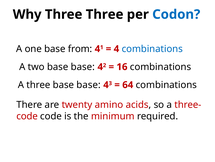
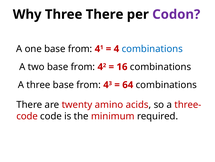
Three Three: Three -> There
Codon colour: blue -> purple
two base base: base -> from
three base base: base -> from
